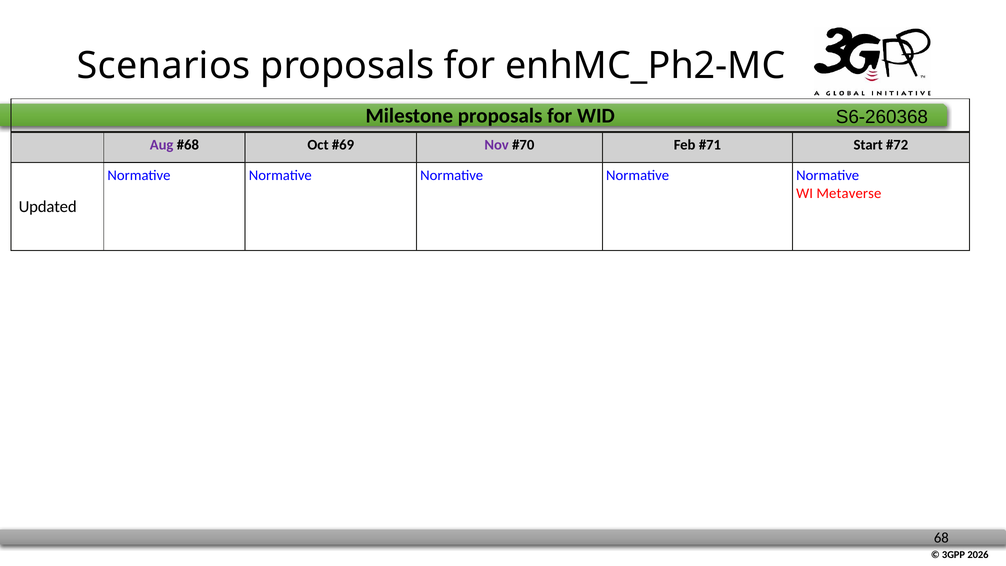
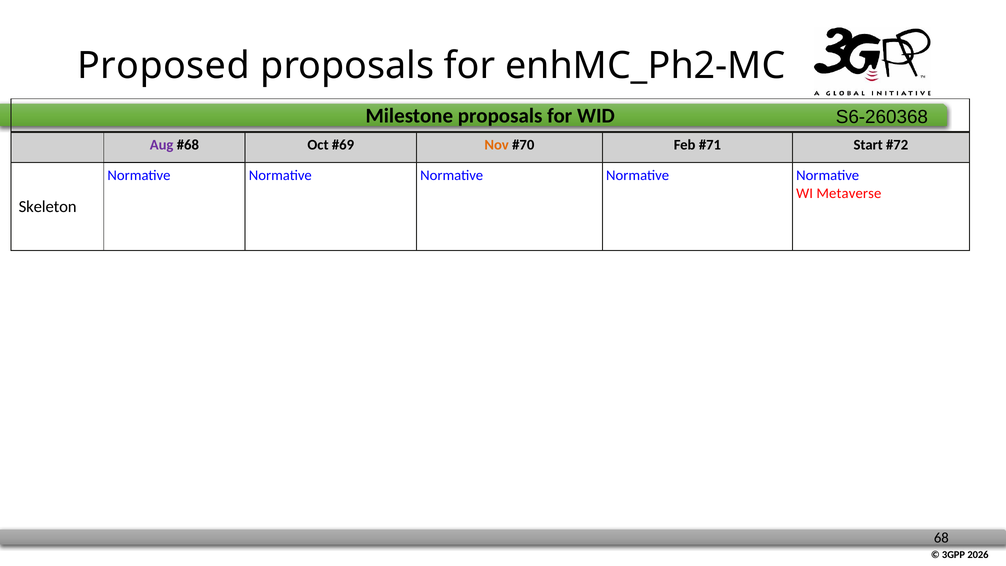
Scenarios: Scenarios -> Proposed
Nov colour: purple -> orange
Updated: Updated -> Skeleton
